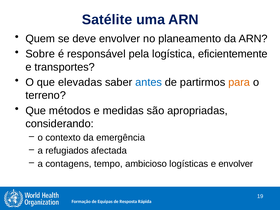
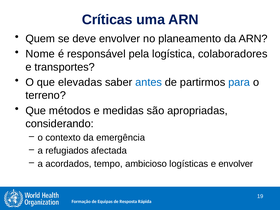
Satélite: Satélite -> Críticas
Sobre: Sobre -> Nome
eficientemente: eficientemente -> colaboradores
para colour: orange -> blue
contagens: contagens -> acordados
